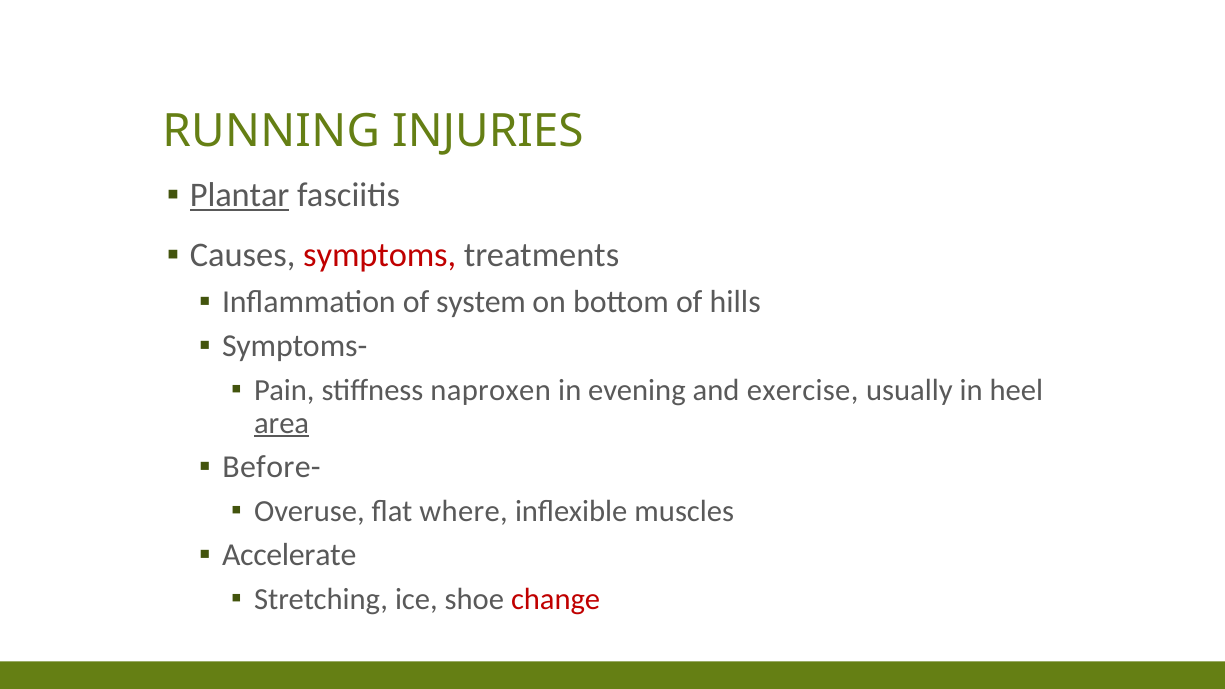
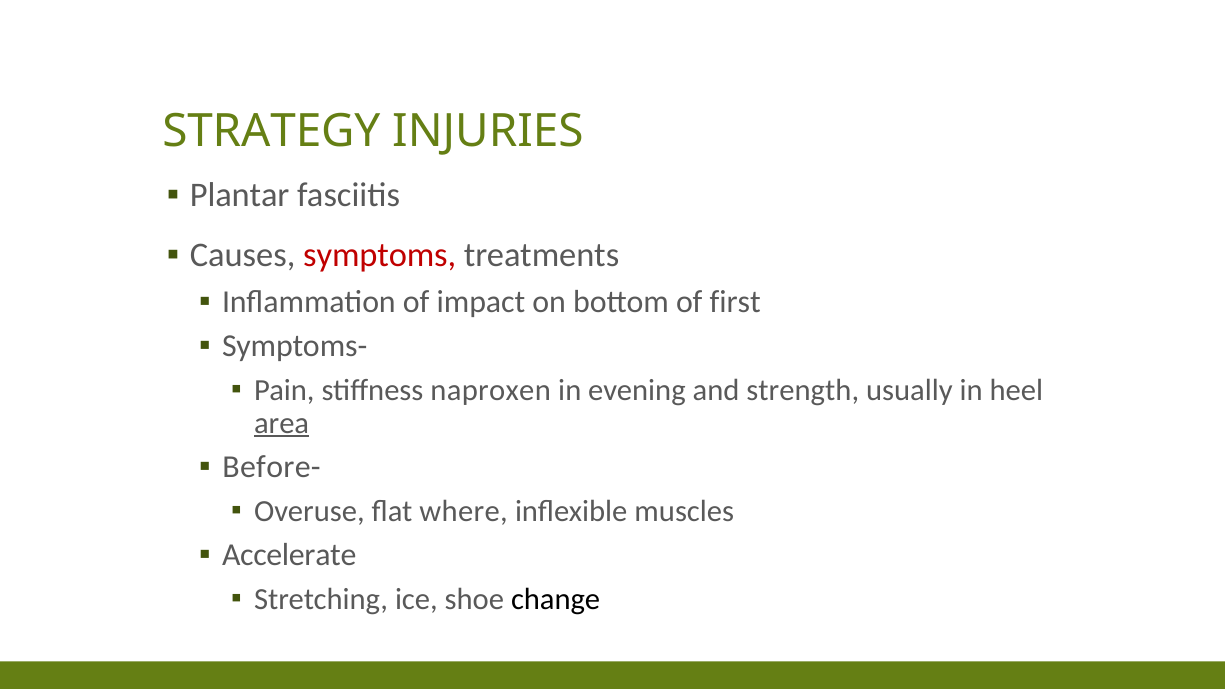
RUNNING: RUNNING -> STRATEGY
Plantar underline: present -> none
system: system -> impact
hills: hills -> first
exercise: exercise -> strength
change colour: red -> black
